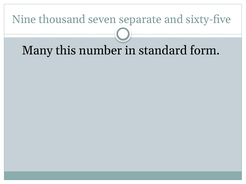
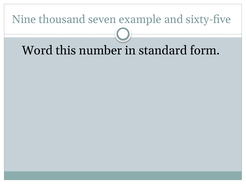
separate: separate -> example
Many: Many -> Word
